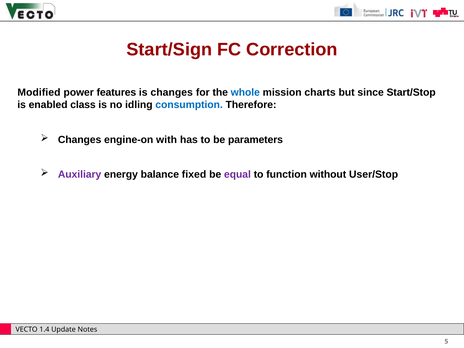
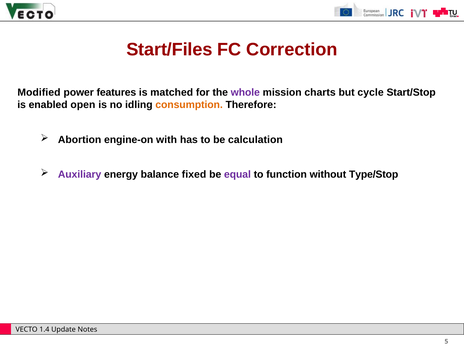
Start/Sign: Start/Sign -> Start/Files
is changes: changes -> matched
whole colour: blue -> purple
since: since -> cycle
class: class -> open
consumption colour: blue -> orange
Changes at (80, 140): Changes -> Abortion
parameters: parameters -> calculation
User/Stop: User/Stop -> Type/Stop
